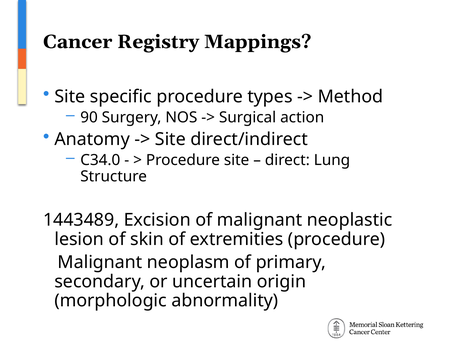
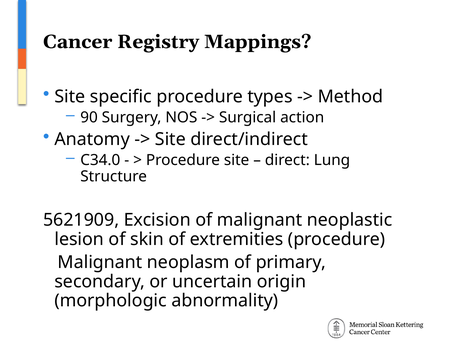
1443489: 1443489 -> 5621909
